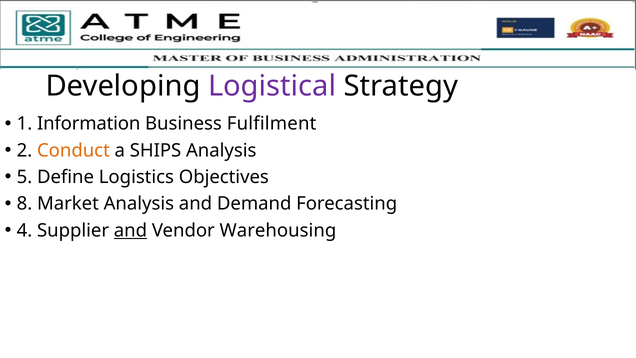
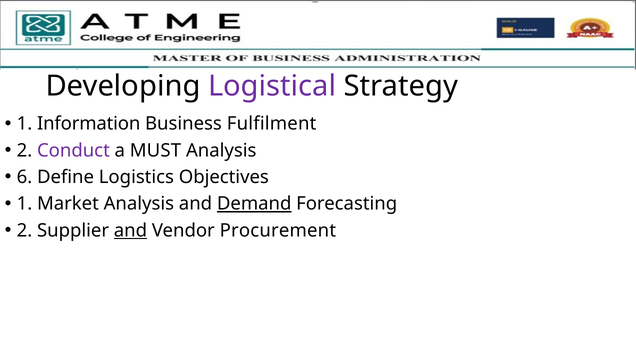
Conduct colour: orange -> purple
SHIPS: SHIPS -> MUST
5: 5 -> 6
8 at (24, 204): 8 -> 1
Demand underline: none -> present
4 at (24, 230): 4 -> 2
Warehousing: Warehousing -> Procurement
